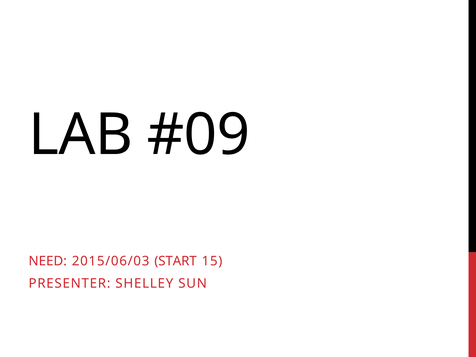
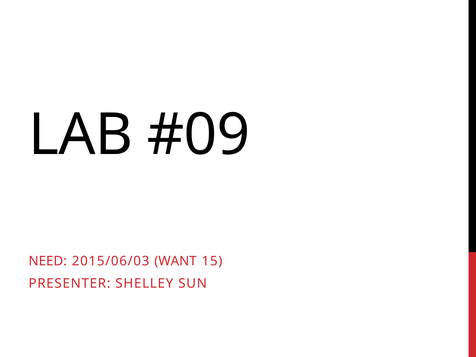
START: START -> WANT
